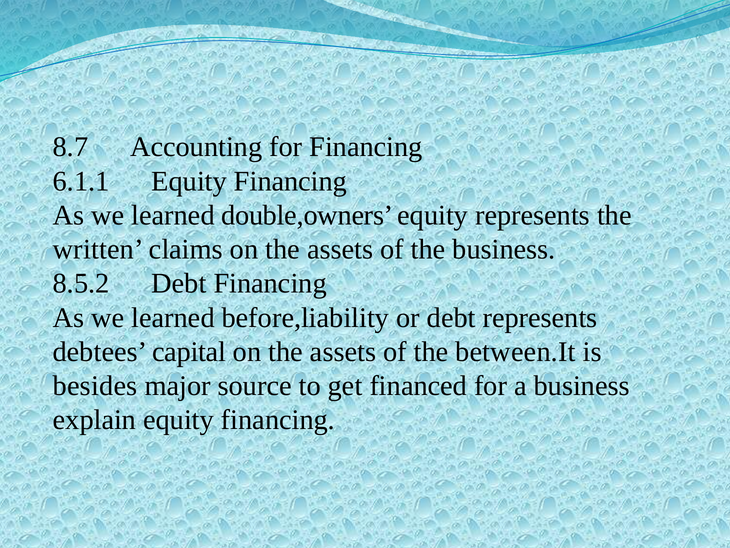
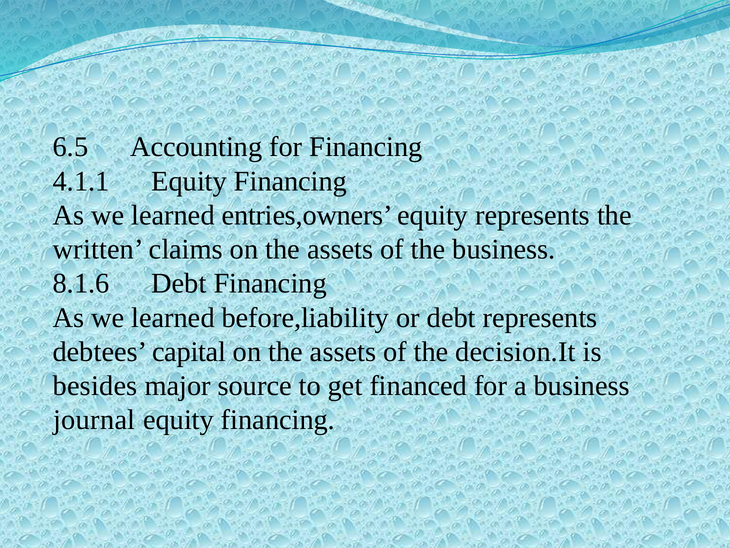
8.7: 8.7 -> 6.5
6.1.1: 6.1.1 -> 4.1.1
double,owners: double,owners -> entries,owners
8.5.2: 8.5.2 -> 8.1.6
between.It: between.It -> decision.It
explain: explain -> journal
